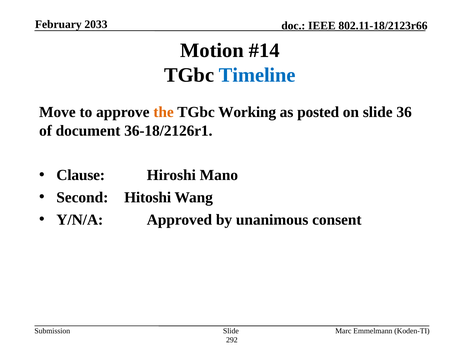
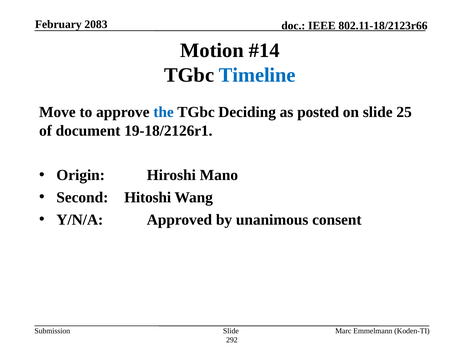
2033: 2033 -> 2083
the colour: orange -> blue
Working: Working -> Deciding
36: 36 -> 25
36-18/2126r1: 36-18/2126r1 -> 19-18/2126r1
Clause: Clause -> Origin
